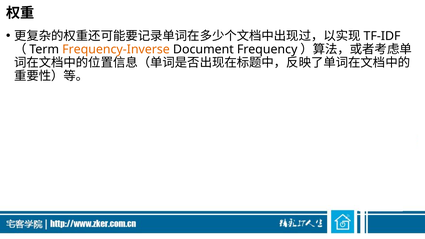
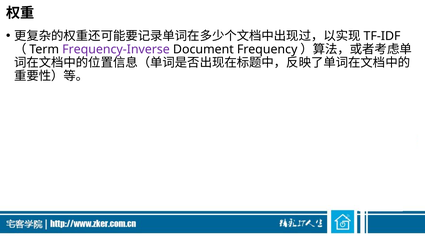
Frequency-Inverse colour: orange -> purple
